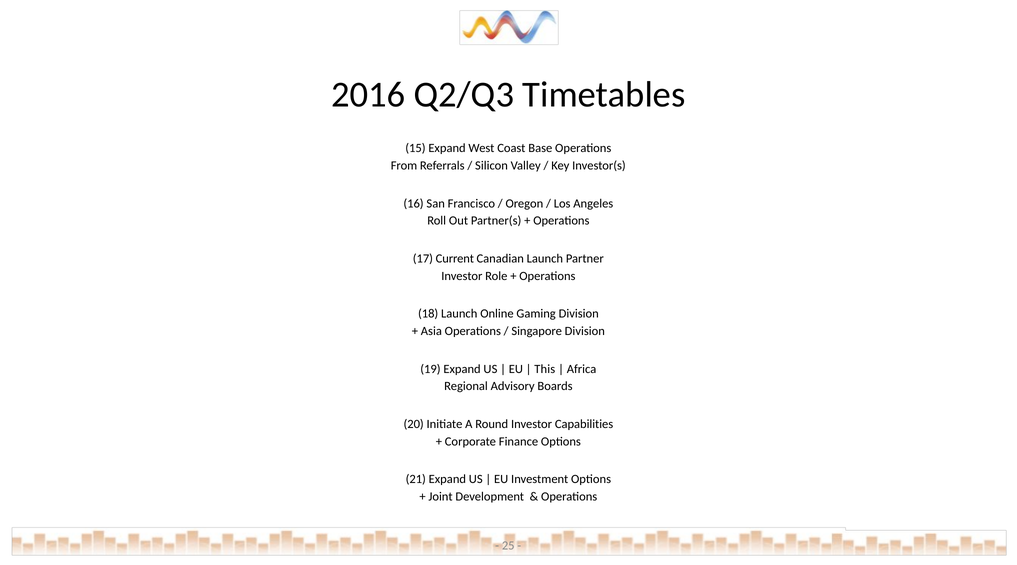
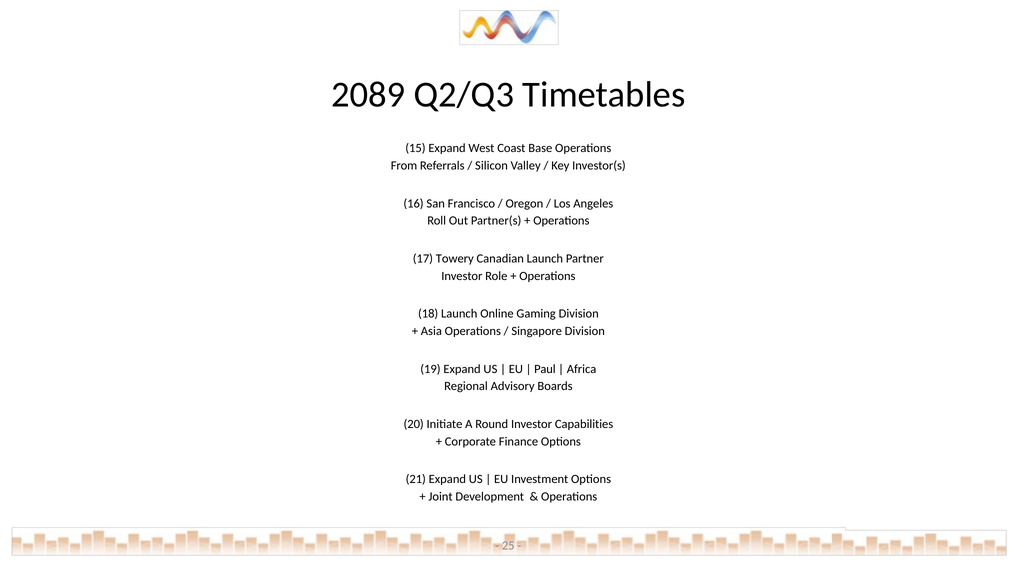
2016: 2016 -> 2089
Current: Current -> Towery
This: This -> Paul
